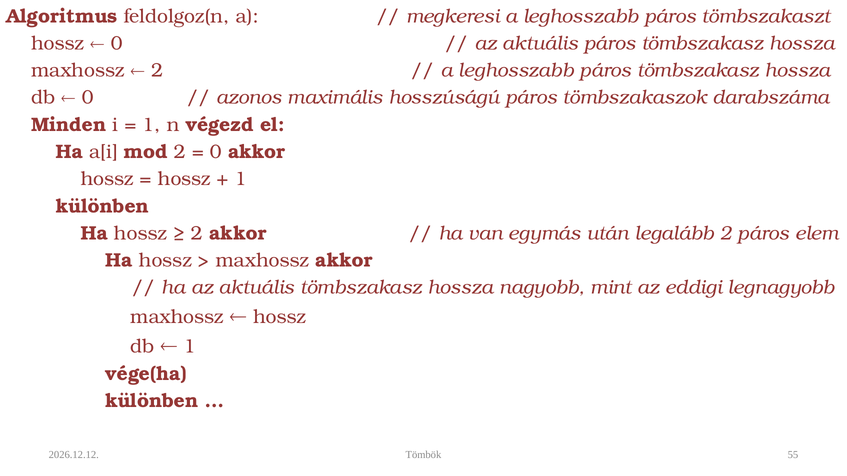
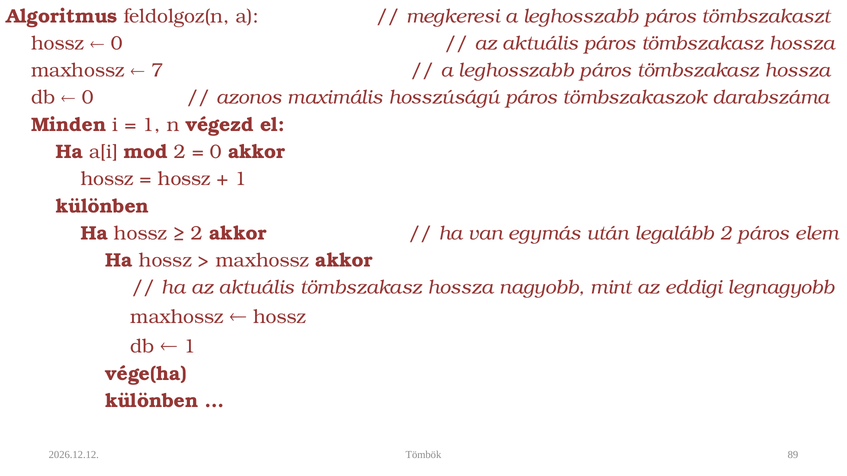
2 at (157, 70): 2 -> 7
55: 55 -> 89
